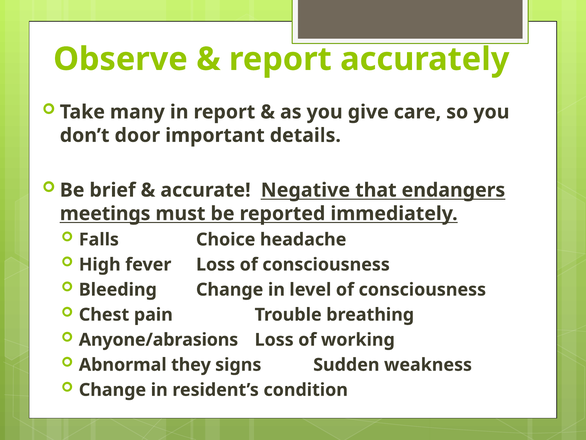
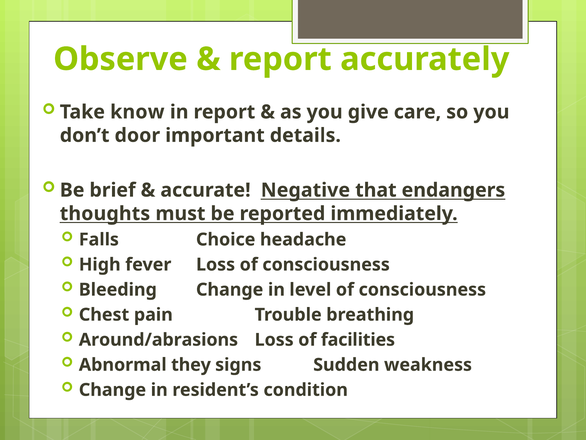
many: many -> know
meetings: meetings -> thoughts
Anyone/abrasions: Anyone/abrasions -> Around/abrasions
working: working -> facilities
